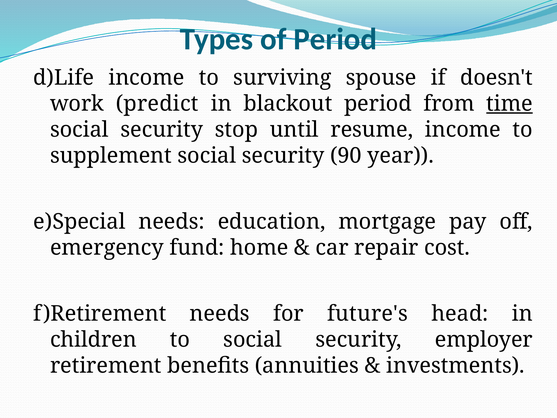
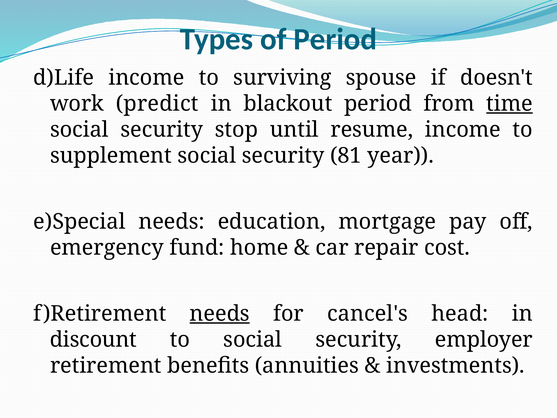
90: 90 -> 81
needs at (220, 314) underline: none -> present
future's: future's -> cancel's
children: children -> discount
